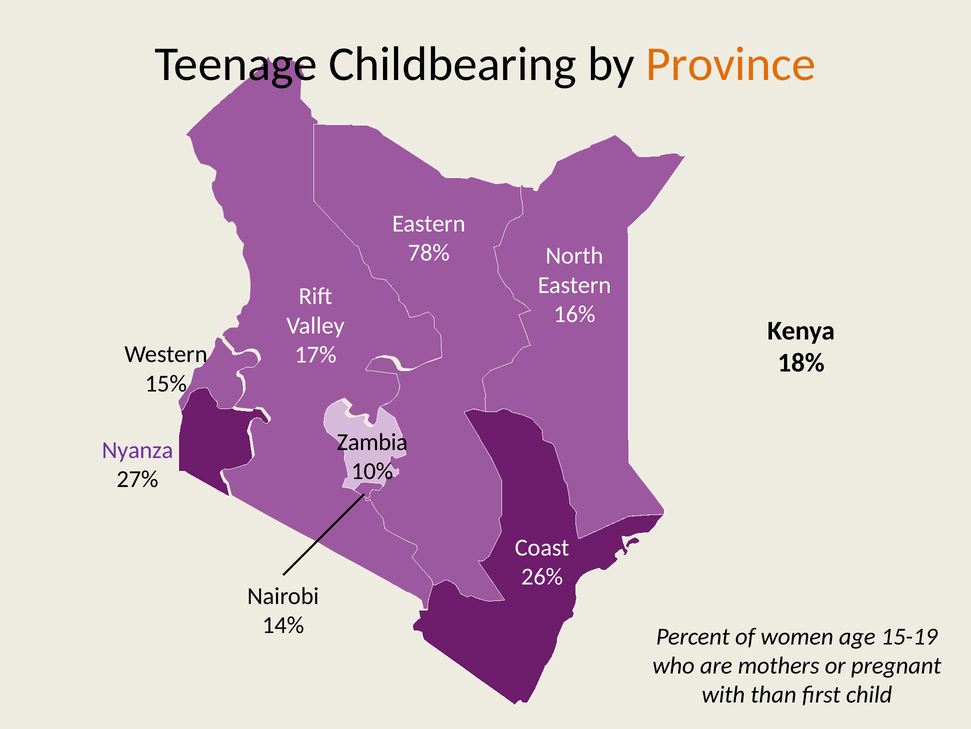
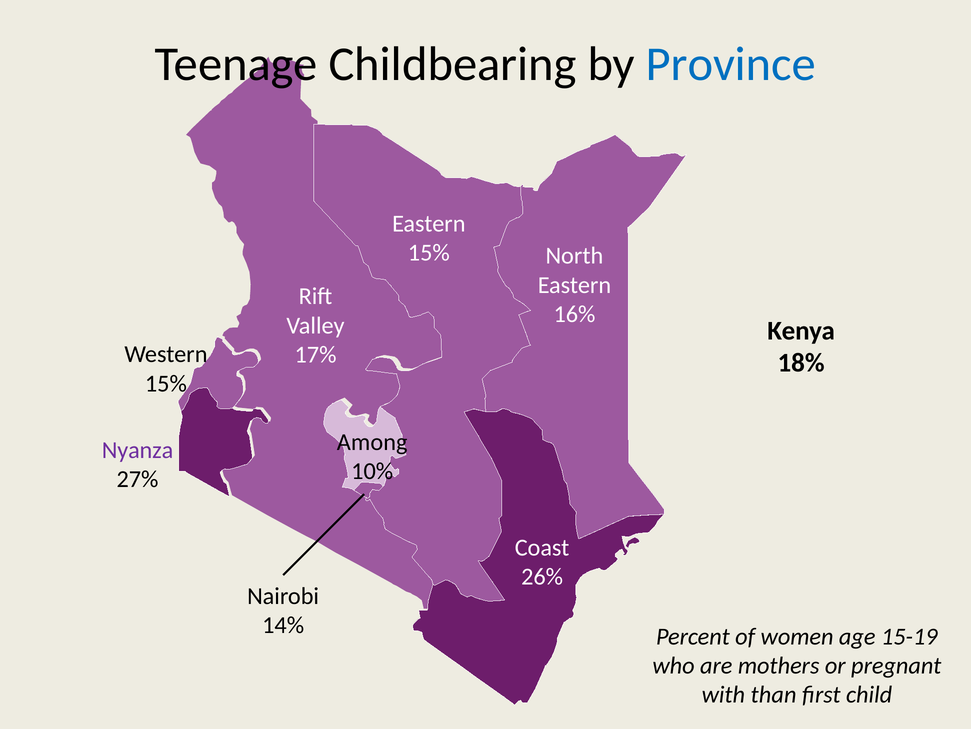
Province colour: orange -> blue
78% at (429, 252): 78% -> 15%
Zambia: Zambia -> Among
